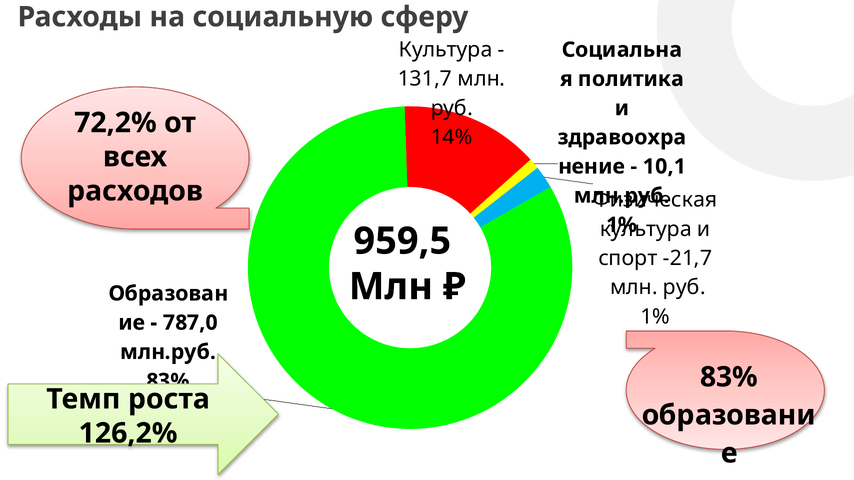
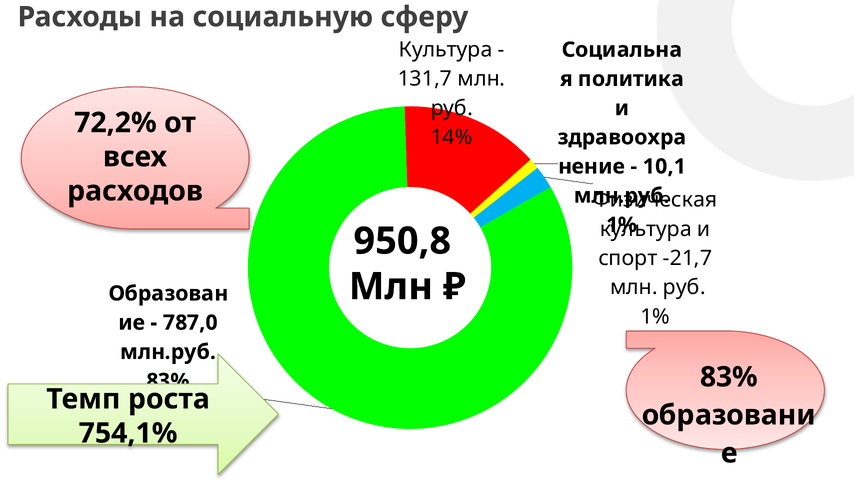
959,5: 959,5 -> 950,8
126,2%: 126,2% -> 754,1%
